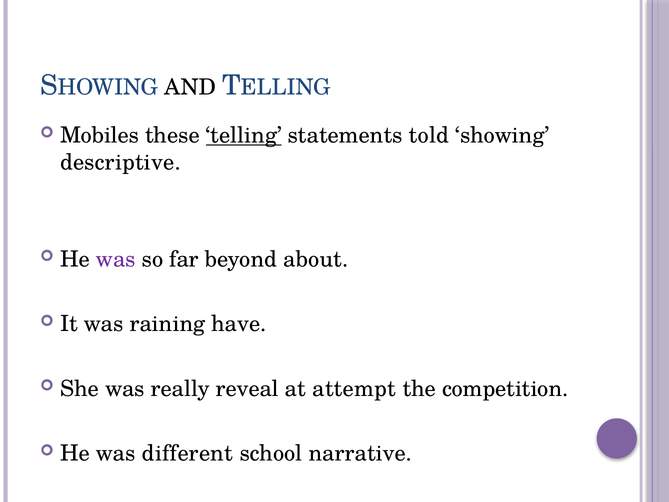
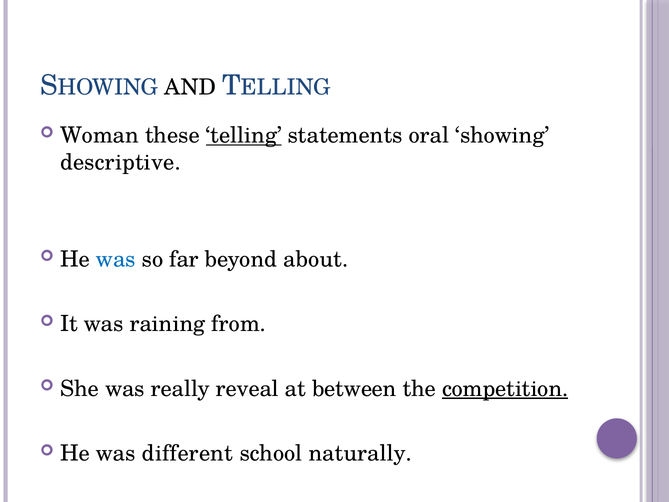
Mobiles: Mobiles -> Woman
told: told -> oral
was at (116, 259) colour: purple -> blue
have: have -> from
attempt: attempt -> between
competition underline: none -> present
narrative: narrative -> naturally
